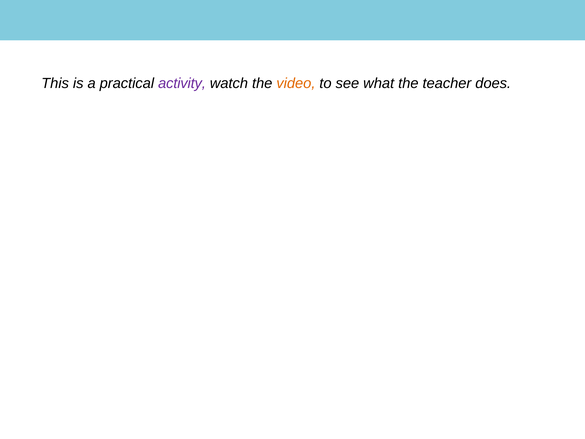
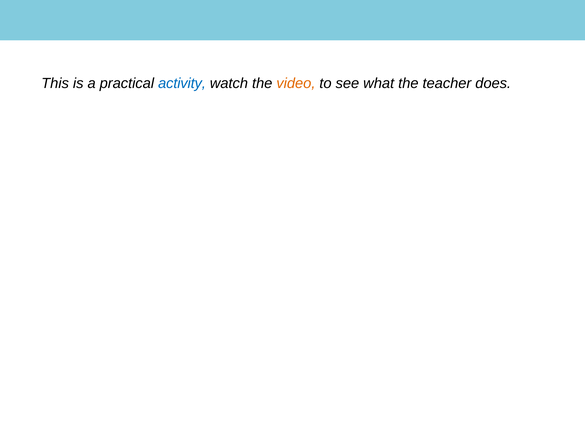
activity colour: purple -> blue
